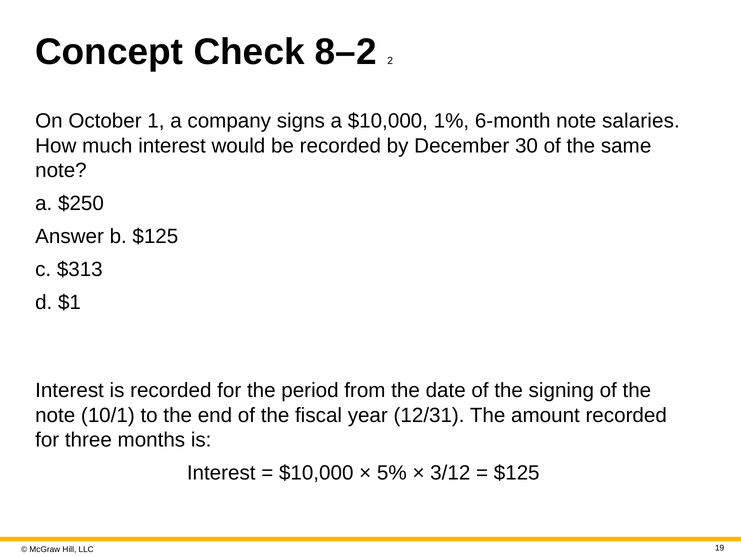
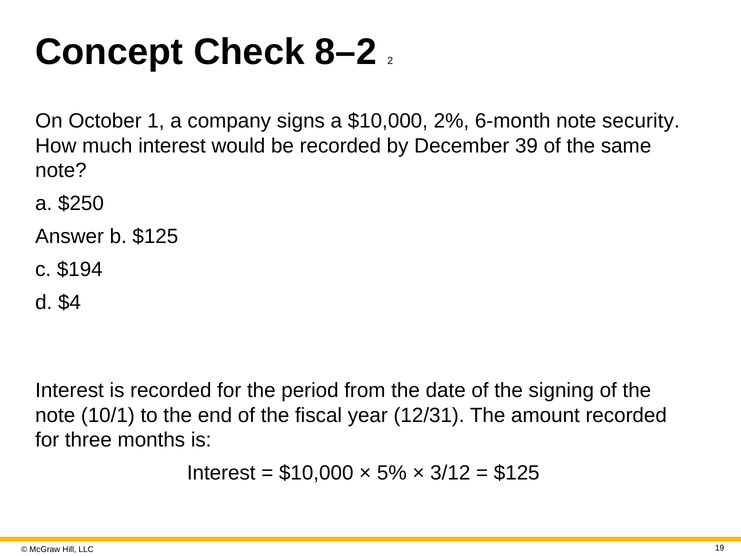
1%: 1% -> 2%
salaries: salaries -> security
30: 30 -> 39
$313: $313 -> $194
$1: $1 -> $4
